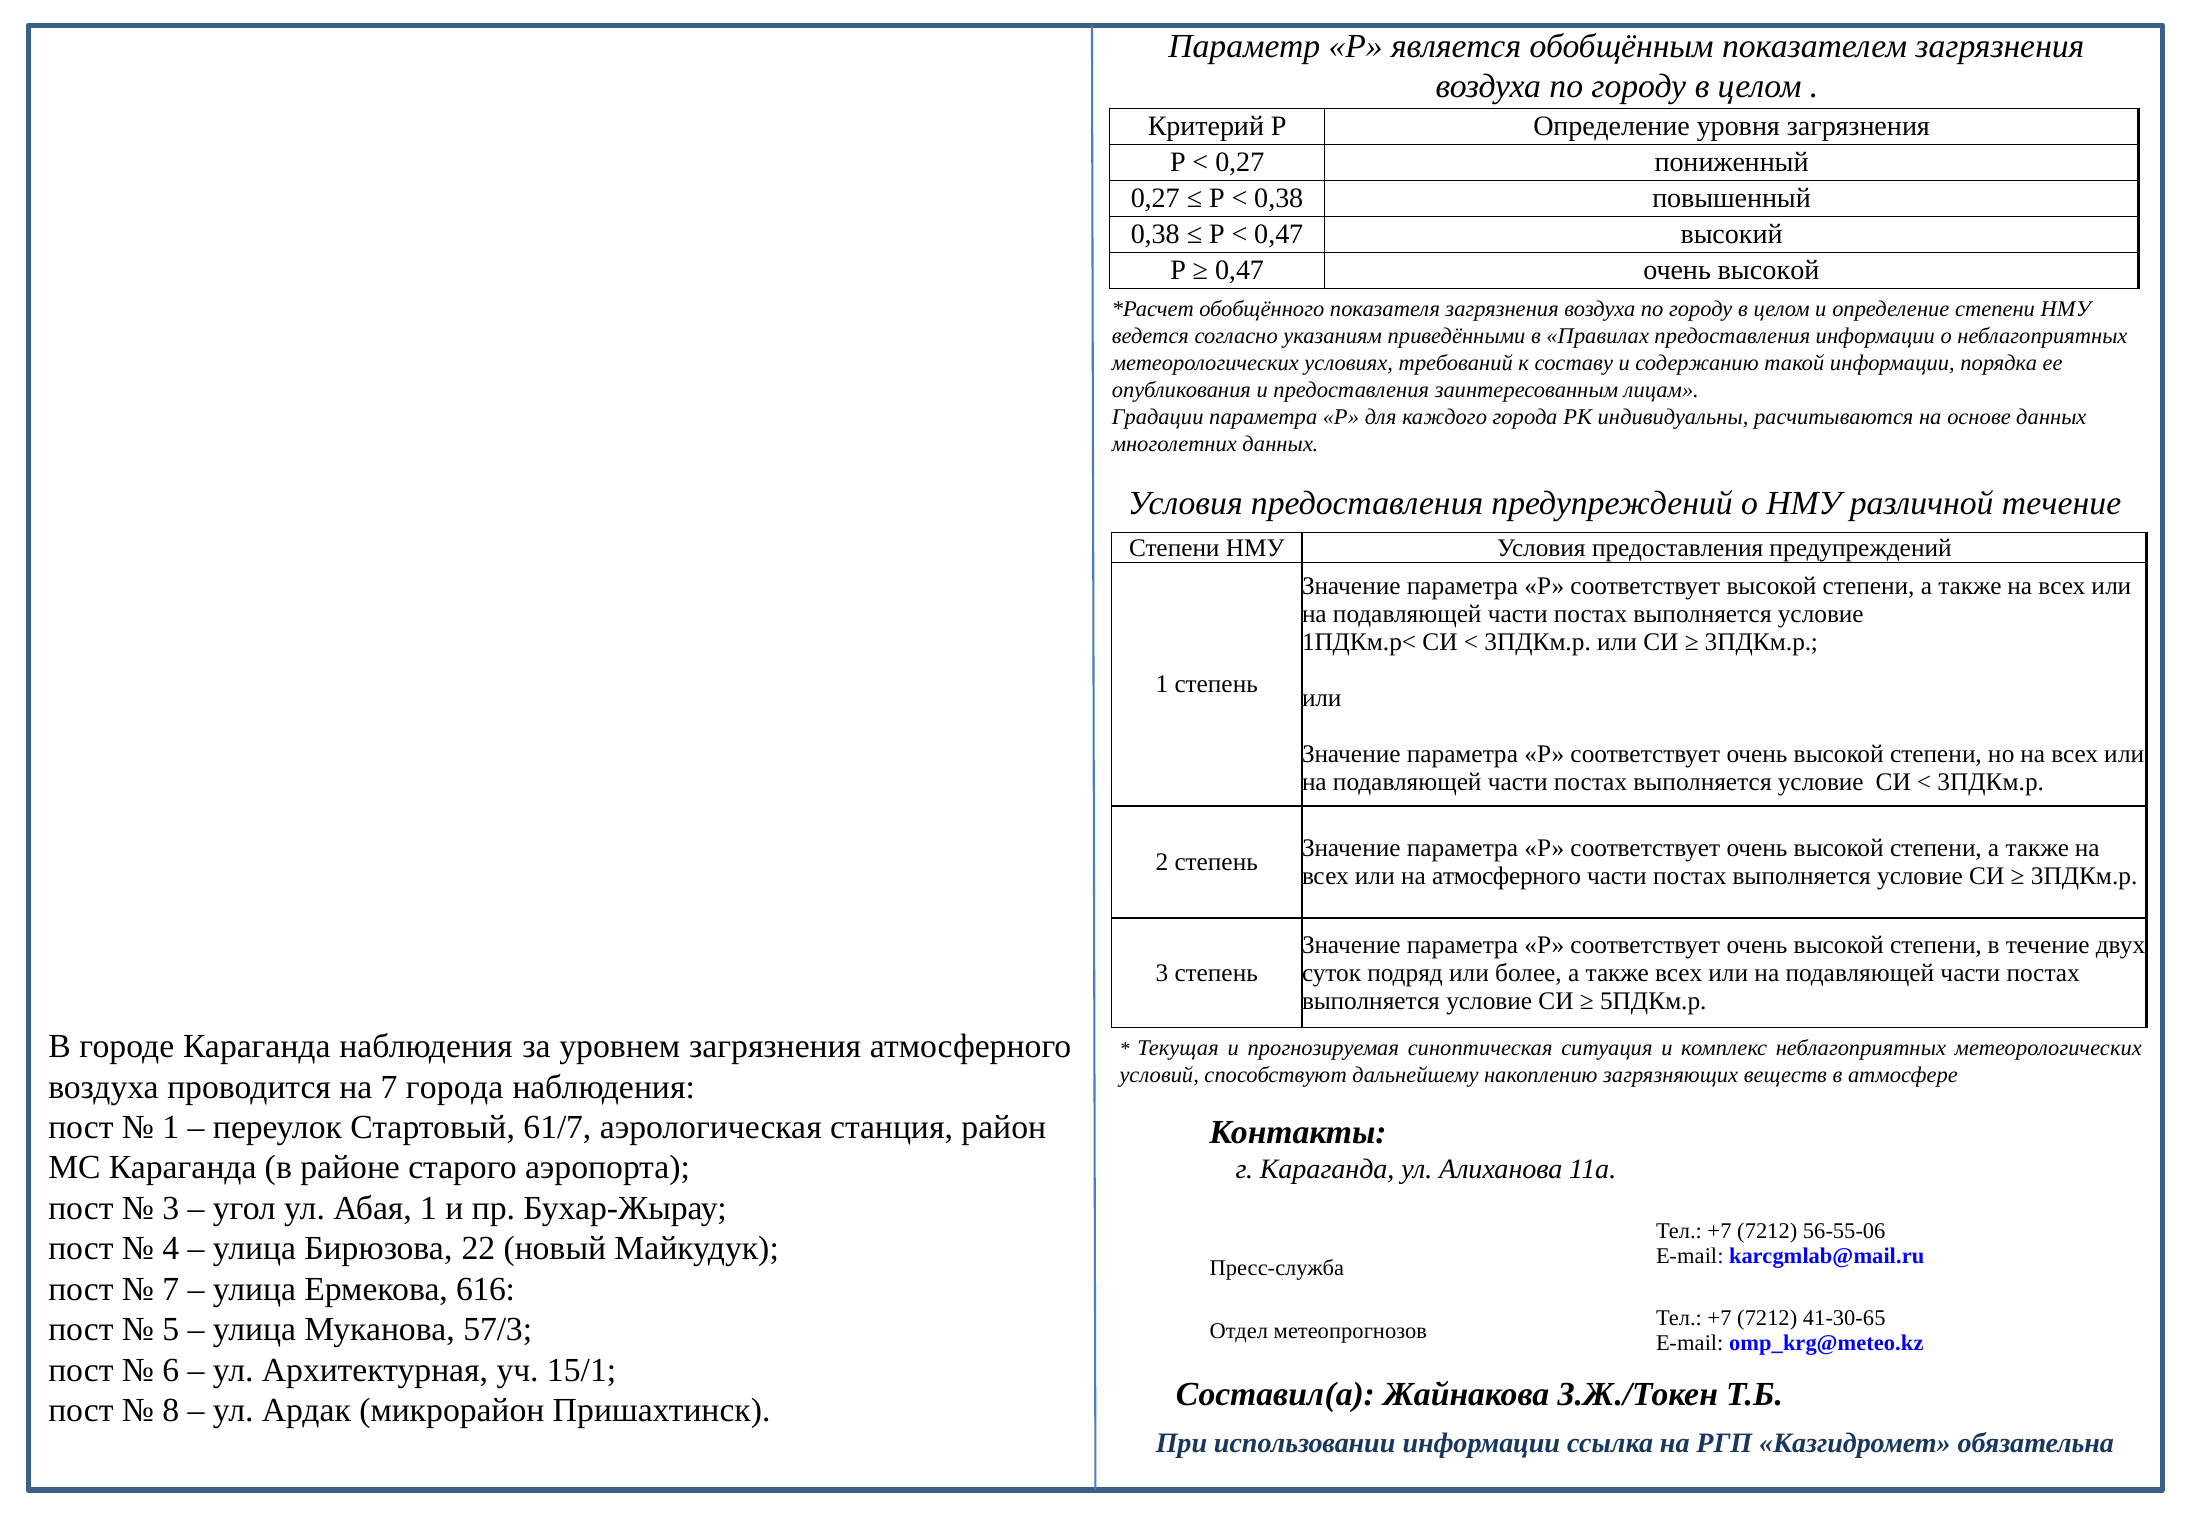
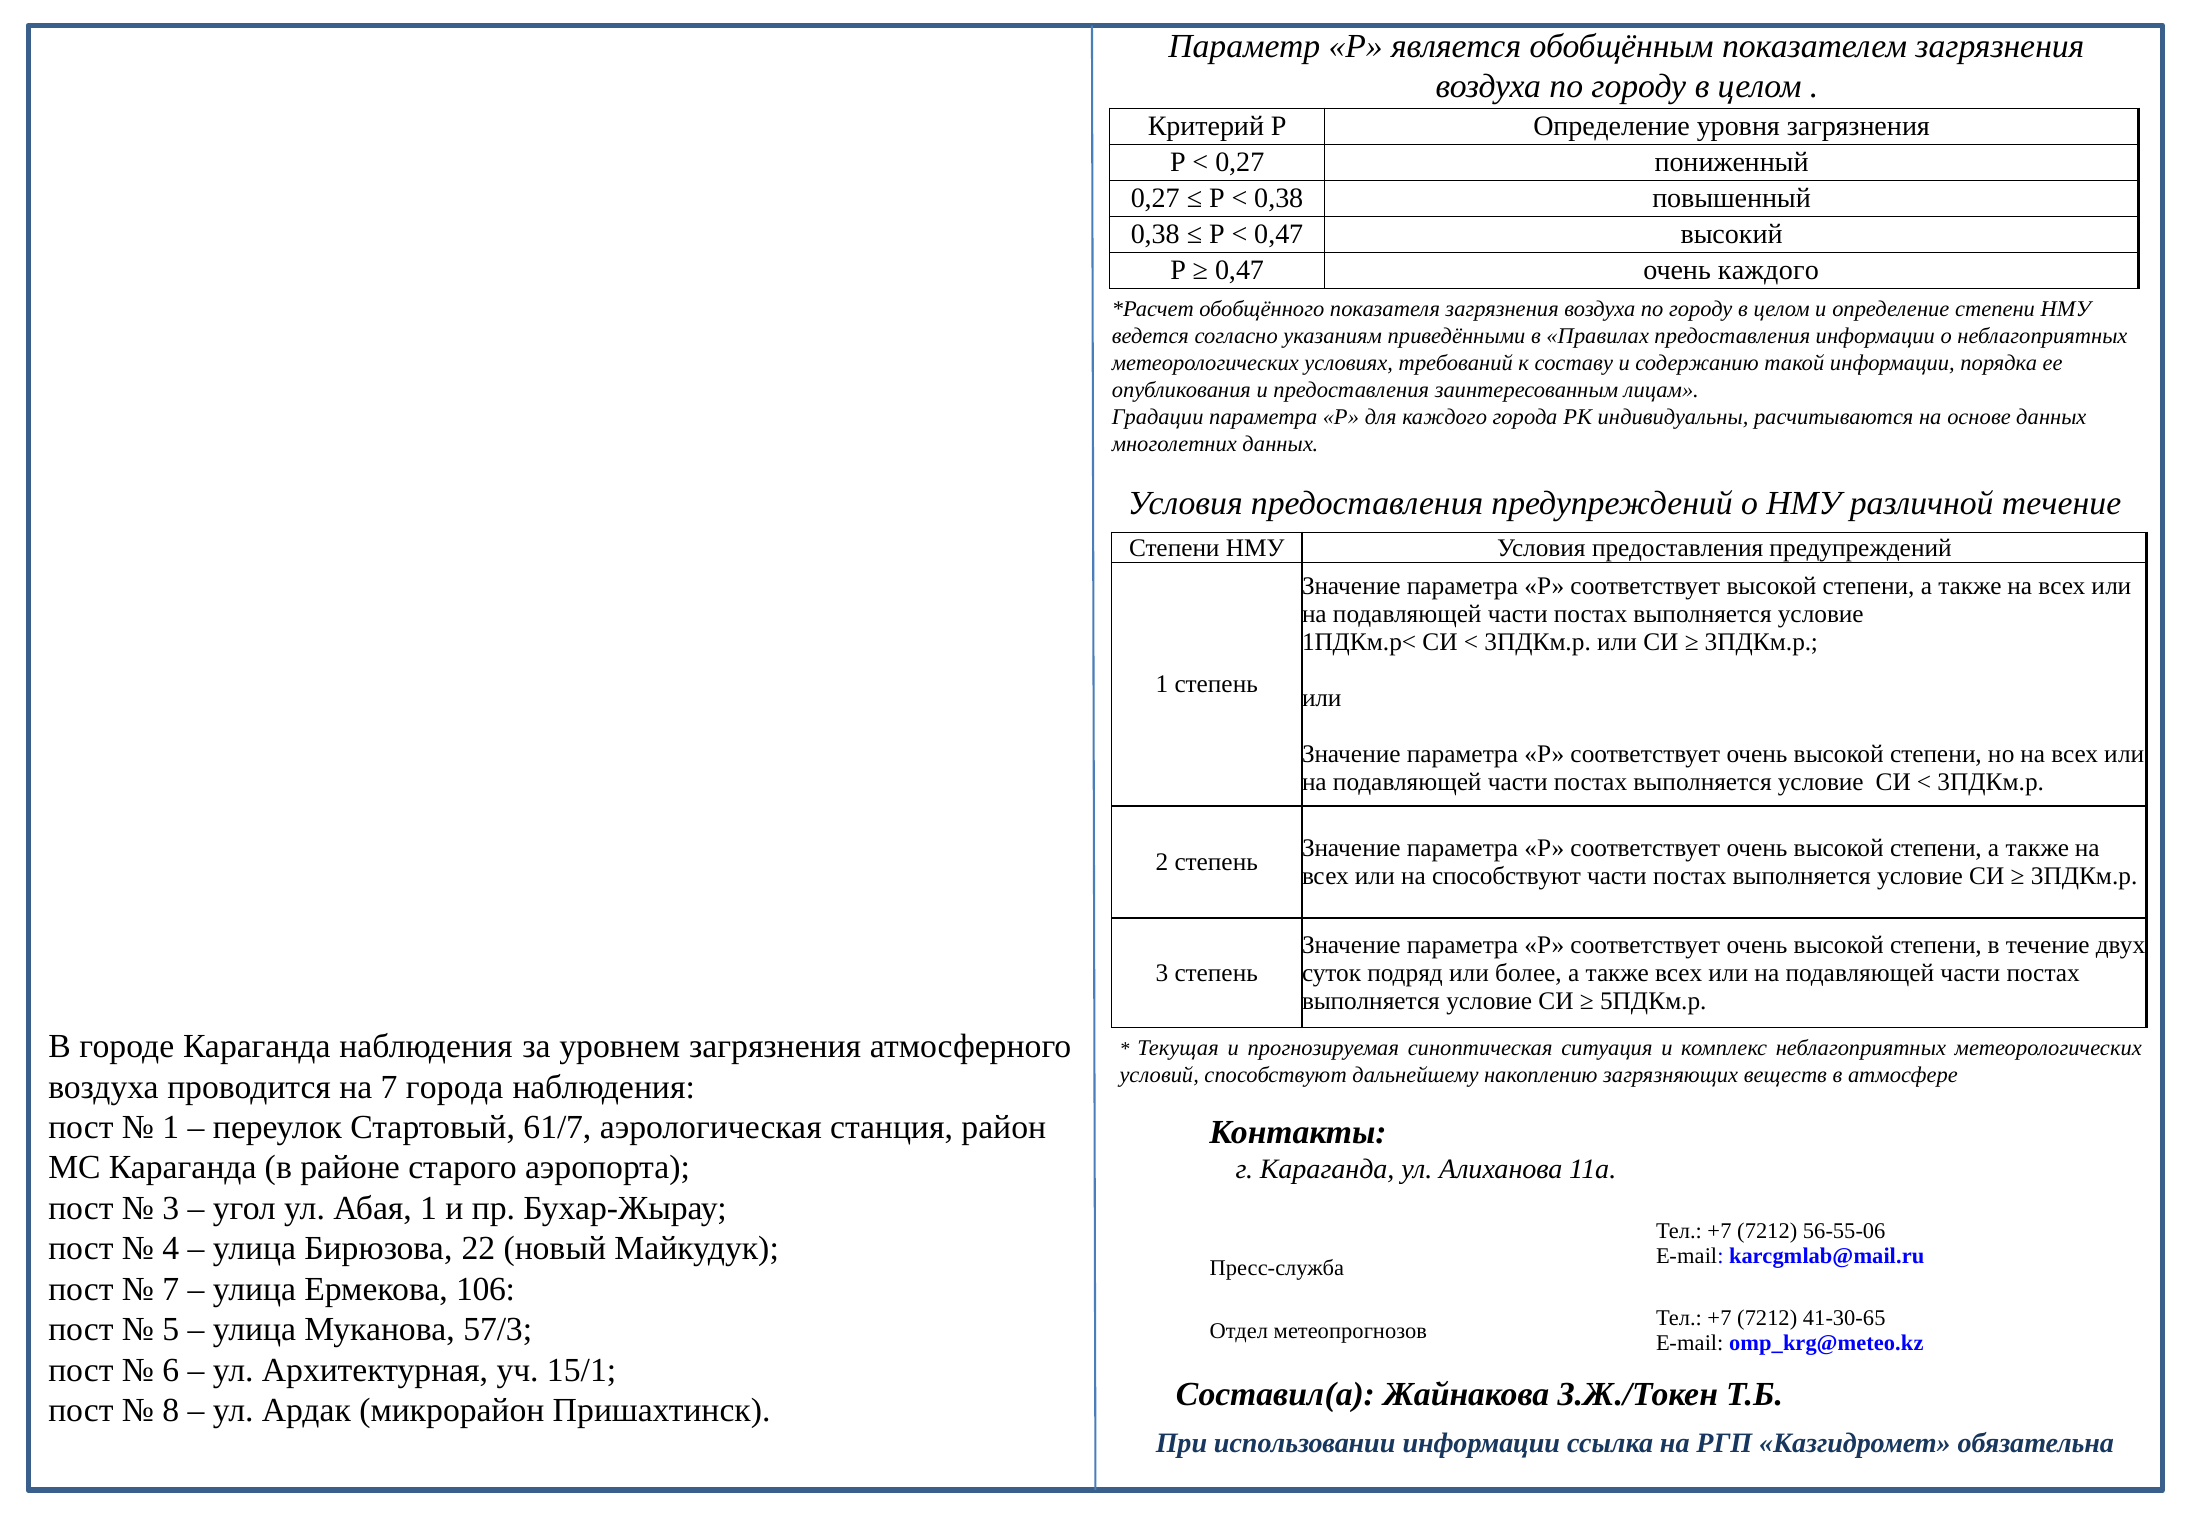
0,47 очень высокой: высокой -> каждого
на атмосферного: атмосферного -> способствуют
616: 616 -> 106
